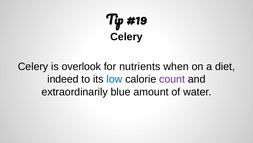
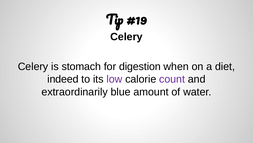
overlook: overlook -> stomach
nutrients: nutrients -> digestion
low colour: blue -> purple
